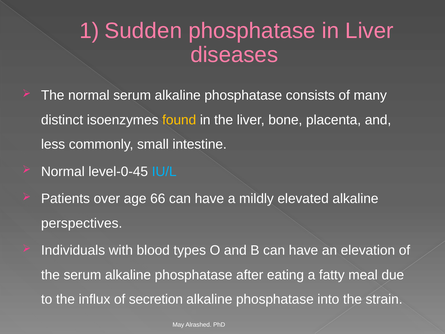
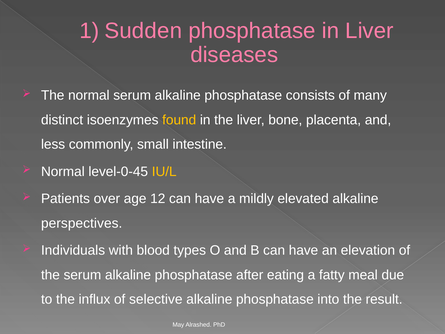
IU/L colour: light blue -> yellow
66: 66 -> 12
secretion: secretion -> selective
strain: strain -> result
